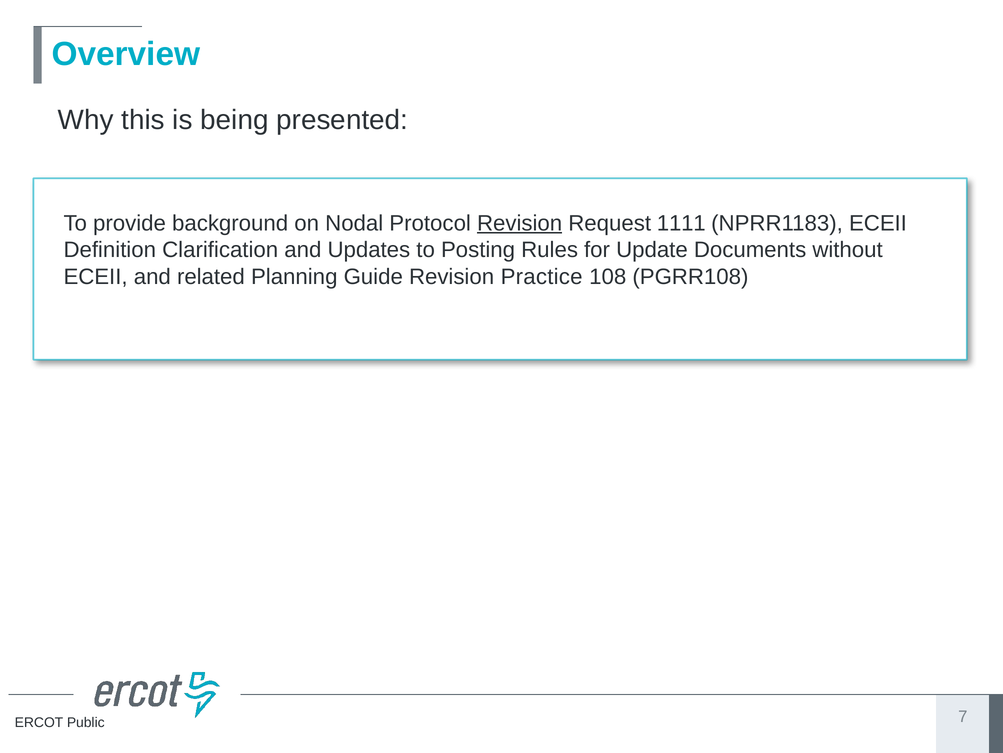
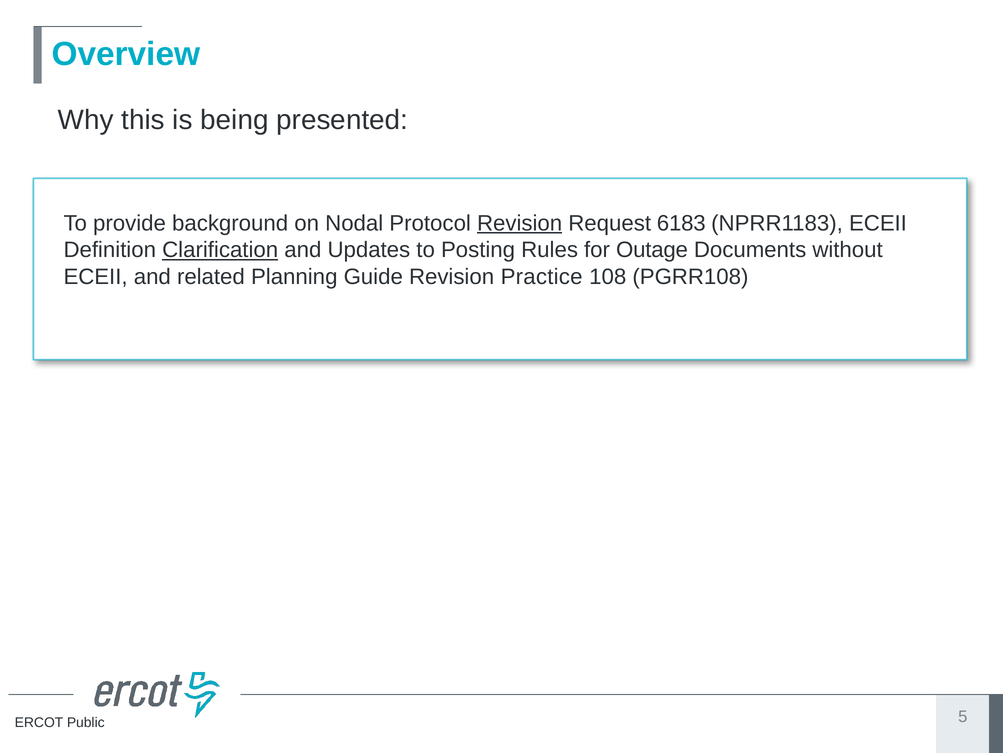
1111: 1111 -> 6183
Clarification underline: none -> present
Update: Update -> Outage
7: 7 -> 5
